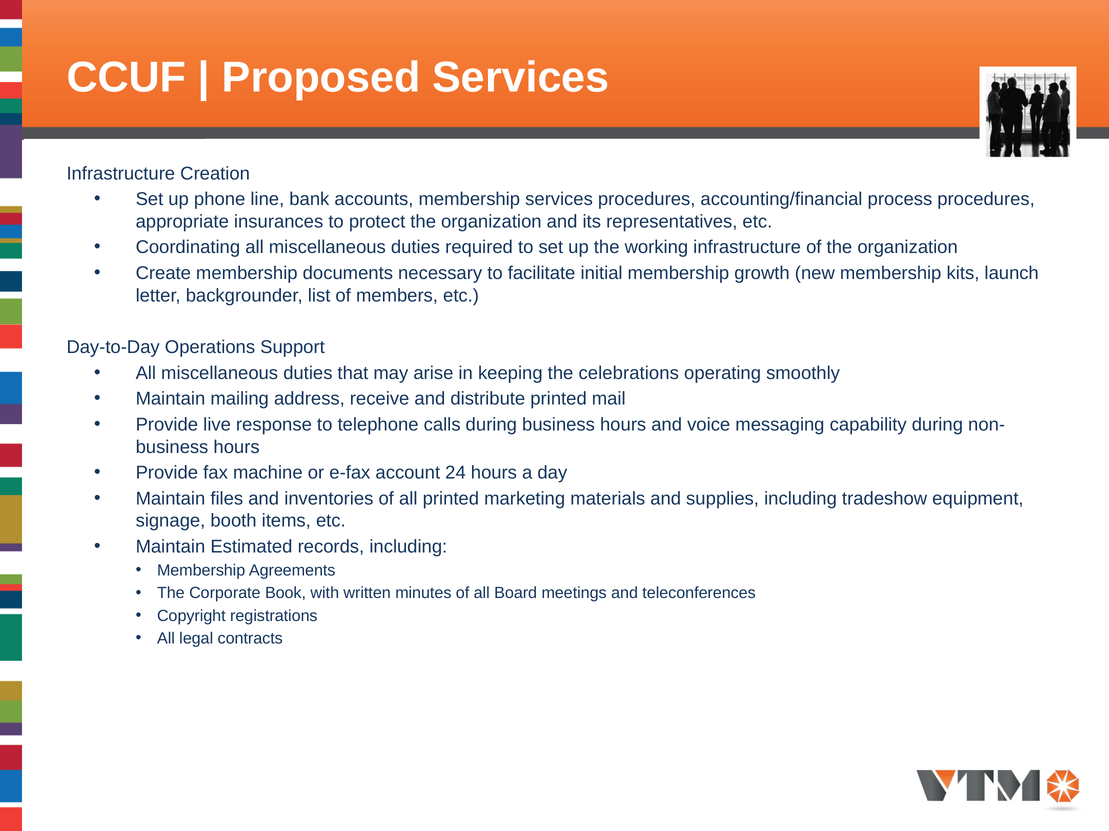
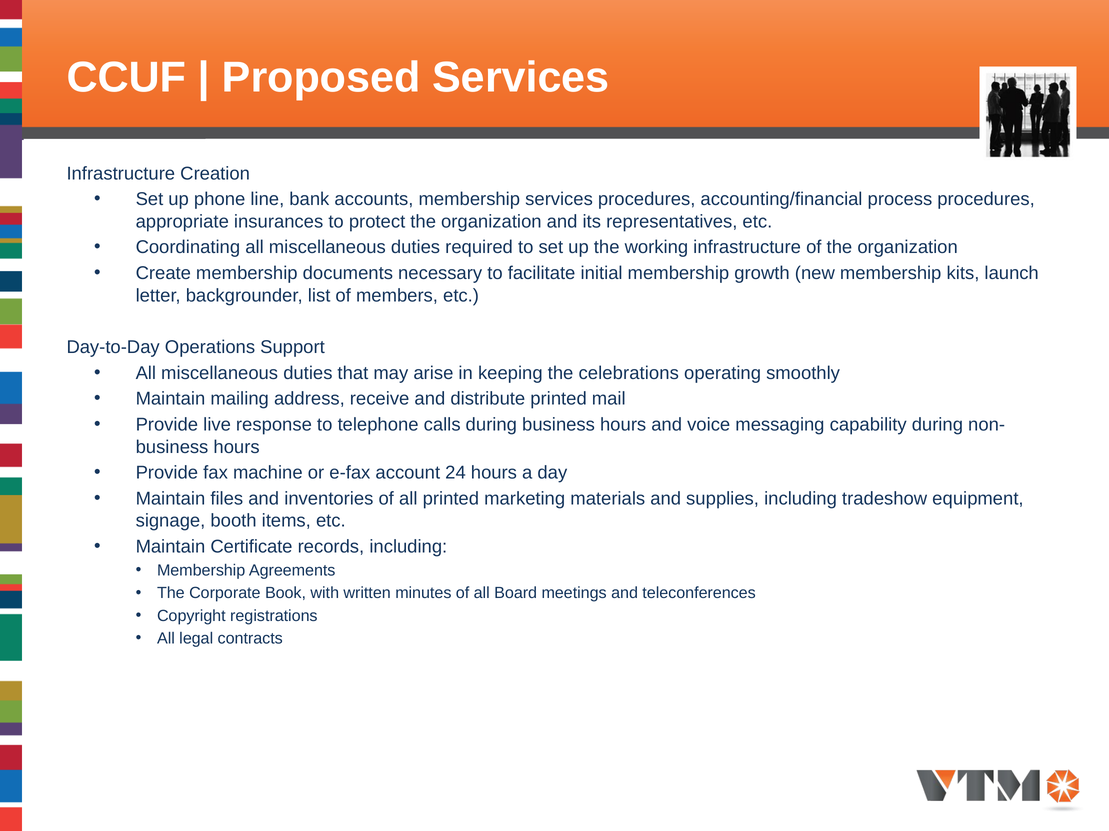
Estimated: Estimated -> Certificate
